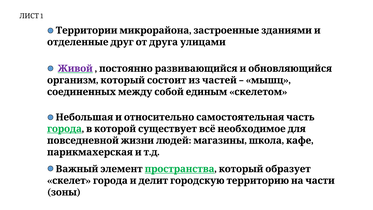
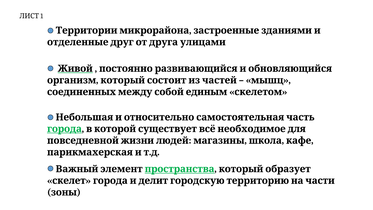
Живой colour: purple -> black
